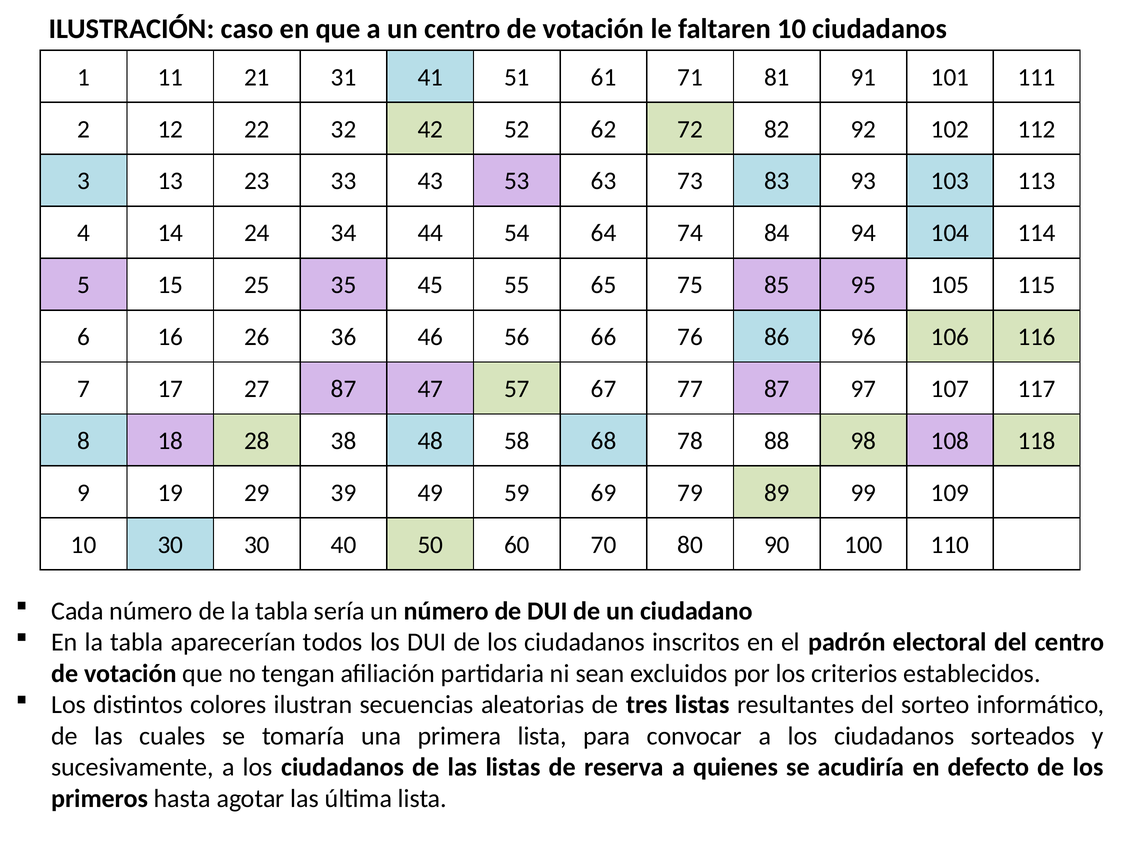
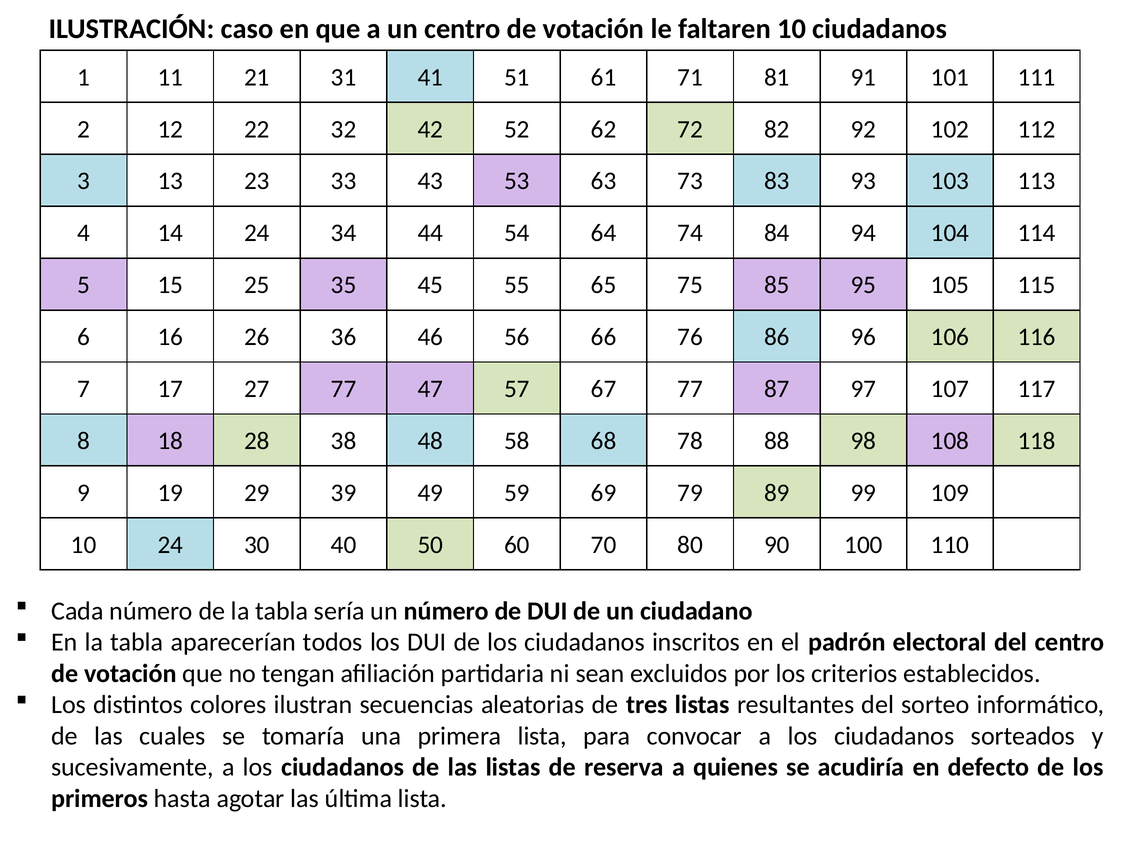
27 87: 87 -> 77
10 30: 30 -> 24
